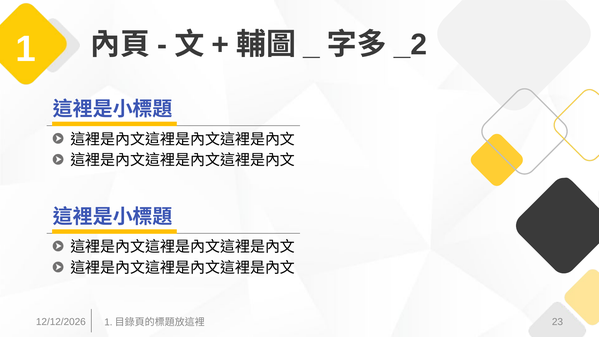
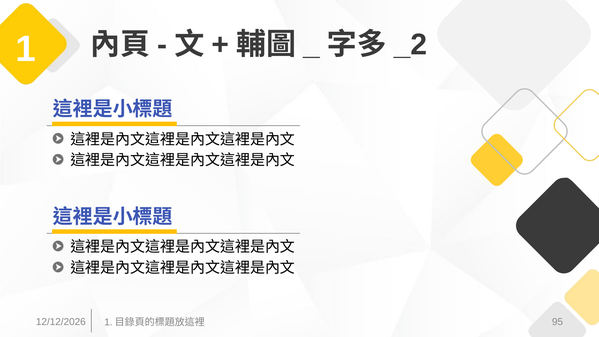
23: 23 -> 95
